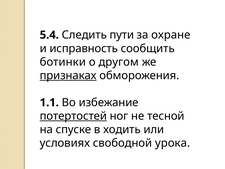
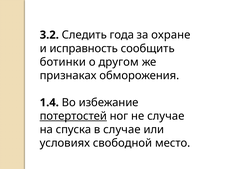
5.4: 5.4 -> 3.2
пути: пути -> года
признаках underline: present -> none
1.1: 1.1 -> 1.4
не тесной: тесной -> случае
спуске: спуске -> спуска
в ходить: ходить -> случае
урока: урока -> место
